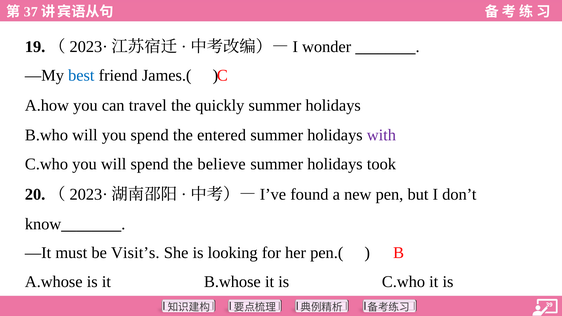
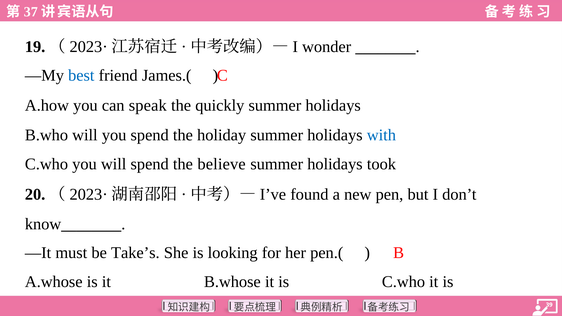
travel: travel -> speak
entered: entered -> holiday
with colour: purple -> blue
Visit’s: Visit’s -> Take’s
